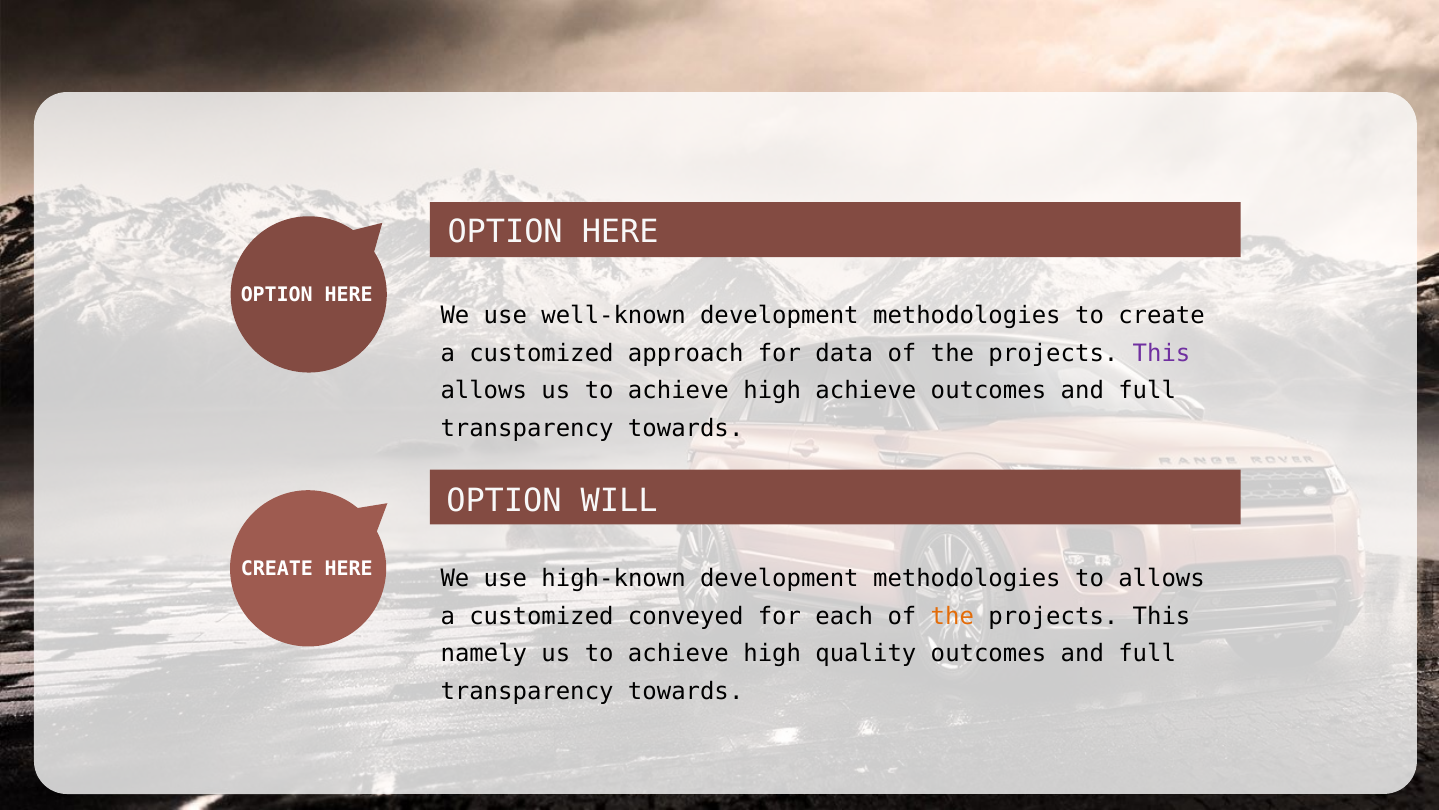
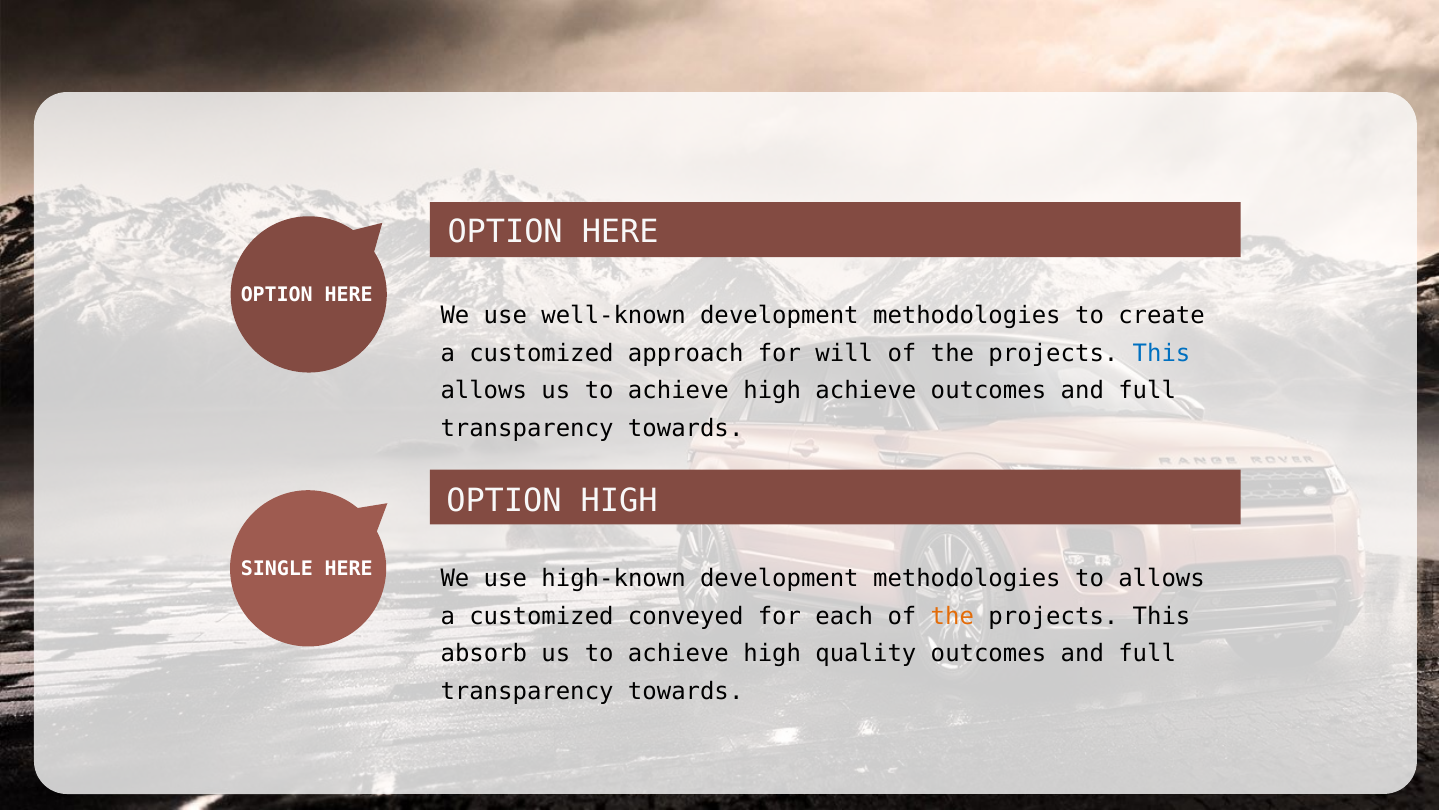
data: data -> will
This at (1162, 353) colour: purple -> blue
OPTION WILL: WILL -> HIGH
CREATE at (277, 569): CREATE -> SINGLE
namely: namely -> absorb
